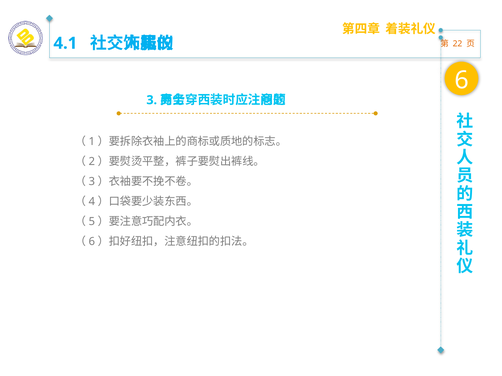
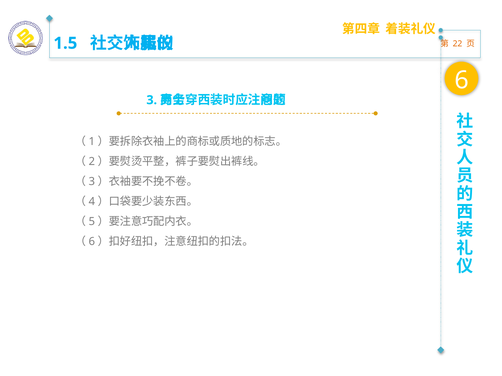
4.1: 4.1 -> 1.5
